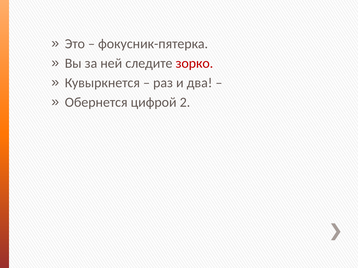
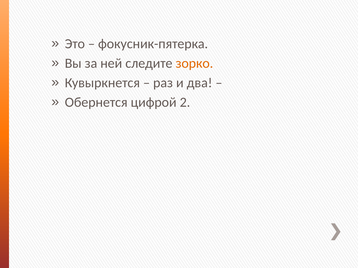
зорко colour: red -> orange
